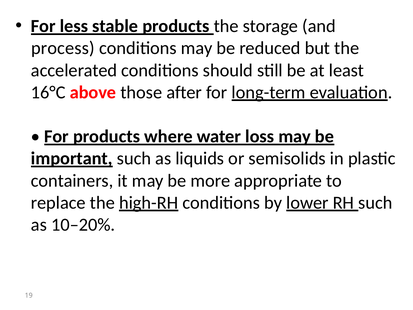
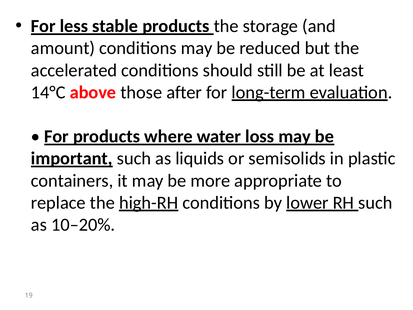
process: process -> amount
16°C: 16°C -> 14°C
